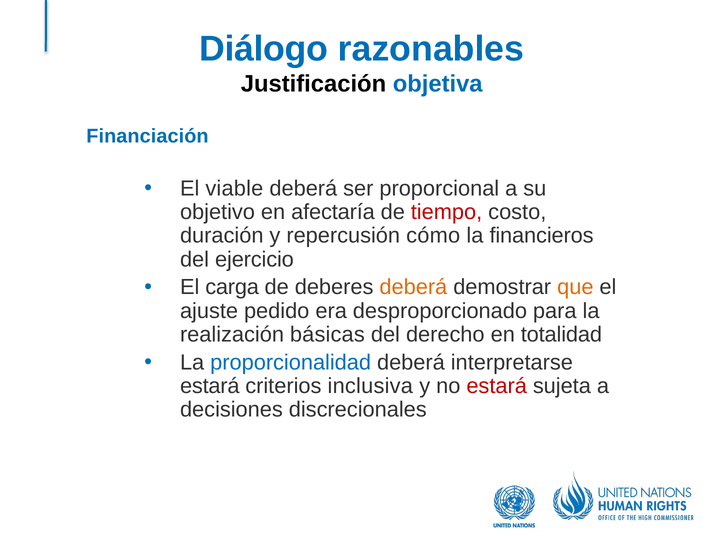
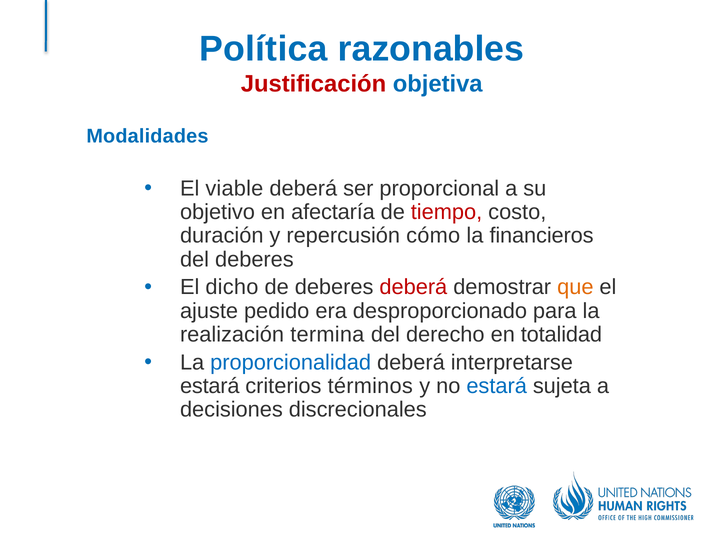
Diálogo: Diálogo -> Política
Justificación colour: black -> red
Financiación: Financiación -> Modalidades
del ejercicio: ejercicio -> deberes
carga: carga -> dicho
deberá at (413, 287) colour: orange -> red
básicas: básicas -> termina
inclusiva: inclusiva -> términos
estará at (497, 386) colour: red -> blue
